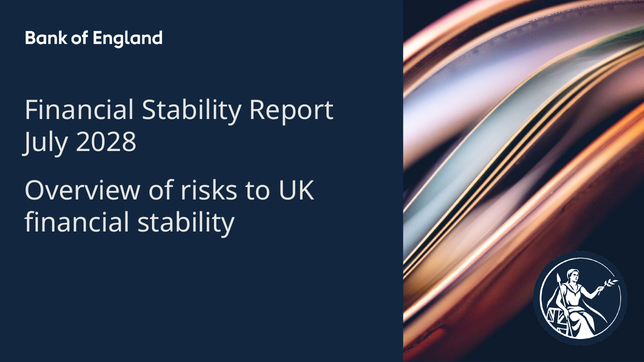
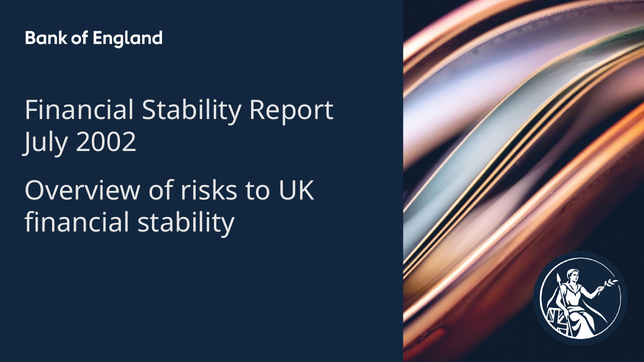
2028: 2028 -> 2002
